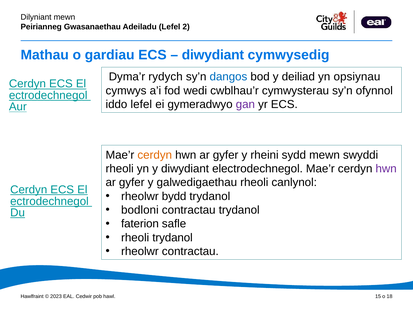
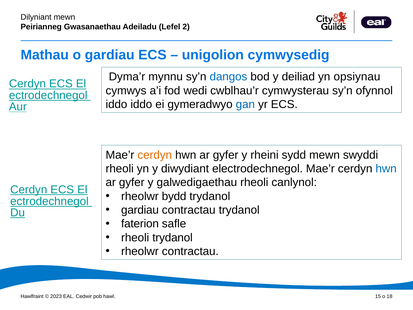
diwydiant at (213, 55): diwydiant -> unigolion
rydych: rydych -> mynnu
iddo lefel: lefel -> iddo
gan colour: purple -> blue
hwn at (386, 169) colour: purple -> blue
bodloni at (140, 210): bodloni -> gardiau
